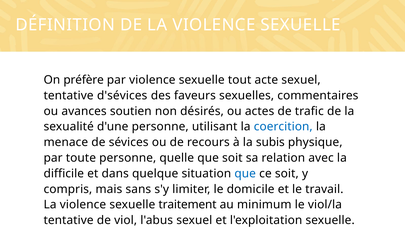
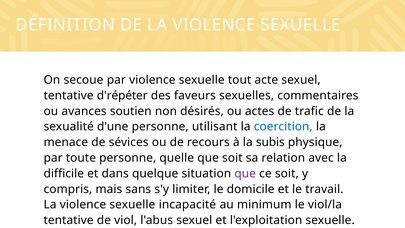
préfère: préfère -> secoue
d'sévices: d'sévices -> d'répéter
que at (245, 173) colour: blue -> purple
traitement: traitement -> incapacité
